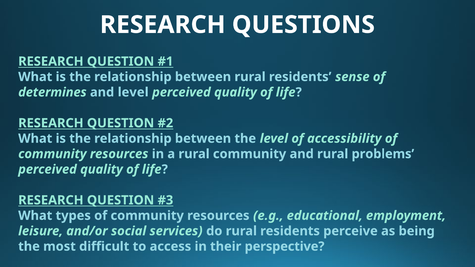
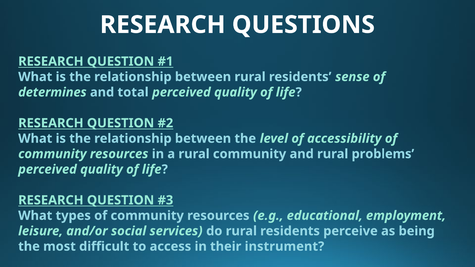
and level: level -> total
perspective: perspective -> instrument
